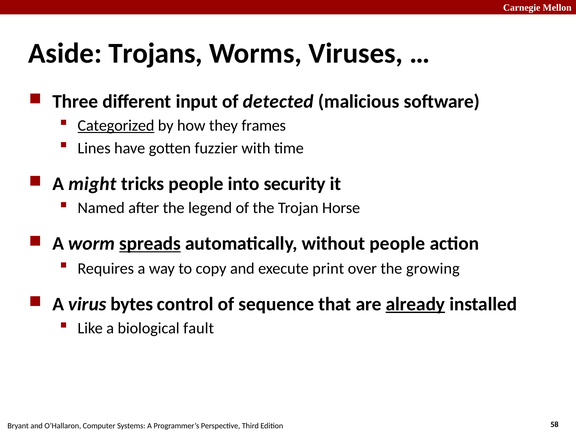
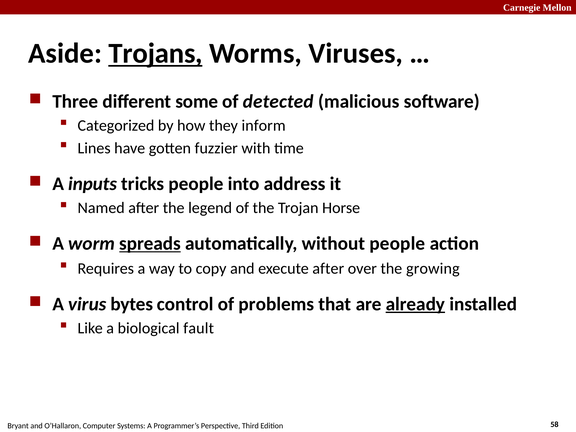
Trojans underline: none -> present
input: input -> some
Categorized underline: present -> none
frames: frames -> inform
might: might -> inputs
security: security -> address
execute print: print -> after
sequence: sequence -> problems
